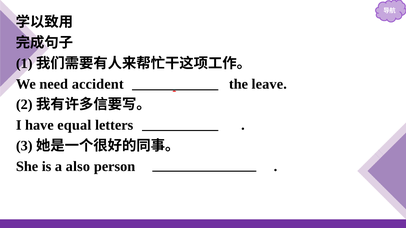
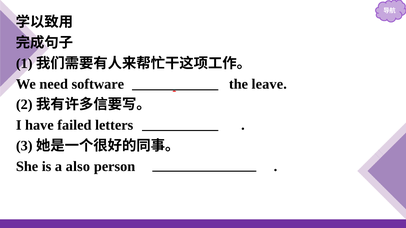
accident: accident -> software
equal: equal -> failed
